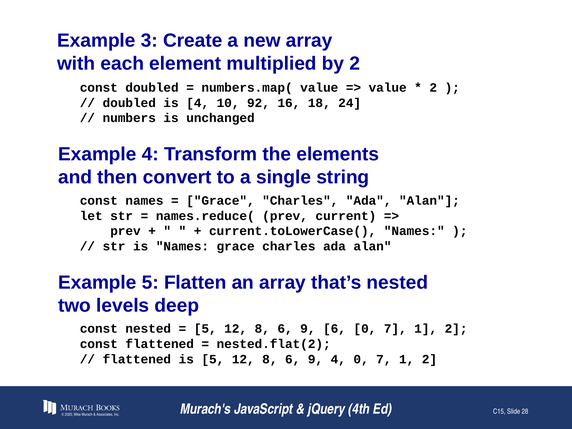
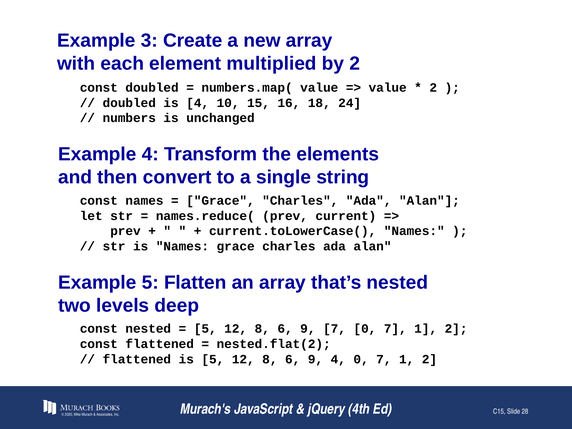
92: 92 -> 15
9 6: 6 -> 7
